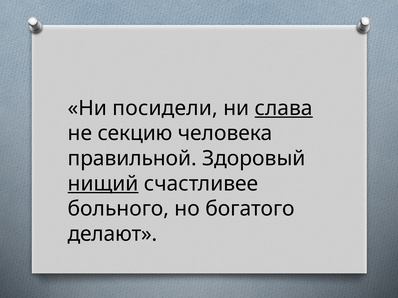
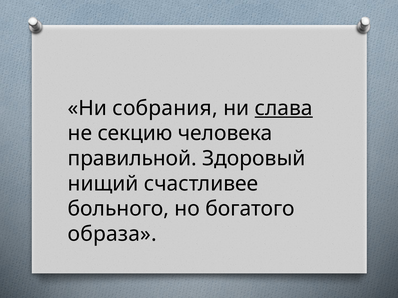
посидели: посидели -> собрания
нищий underline: present -> none
делают: делают -> образа
